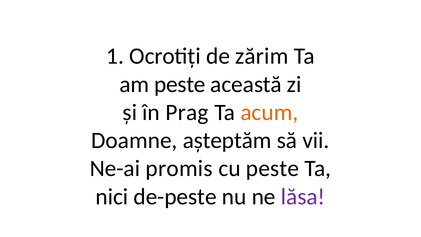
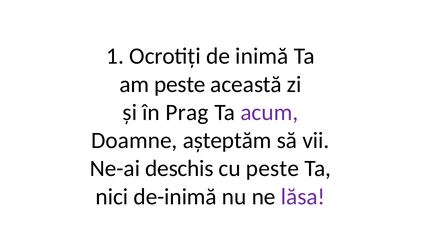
zărim: zărim -> inimă
acum colour: orange -> purple
promis: promis -> deschis
de-peste: de-peste -> de-inimă
